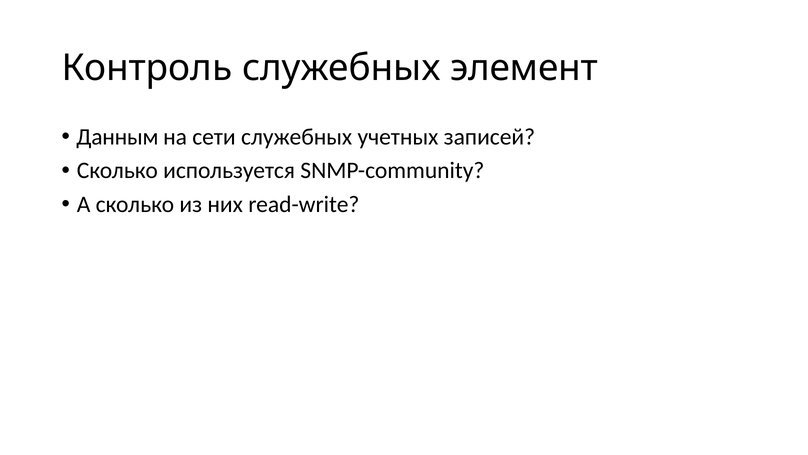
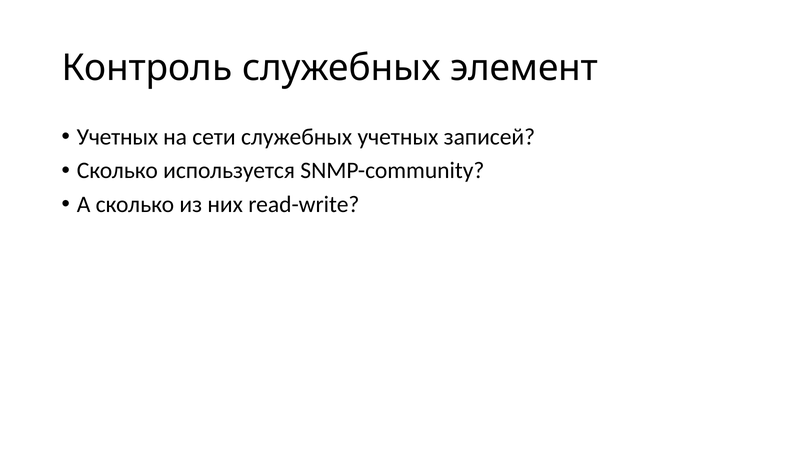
Данным at (117, 137): Данным -> Учетных
